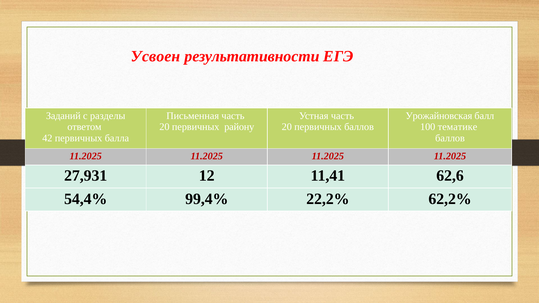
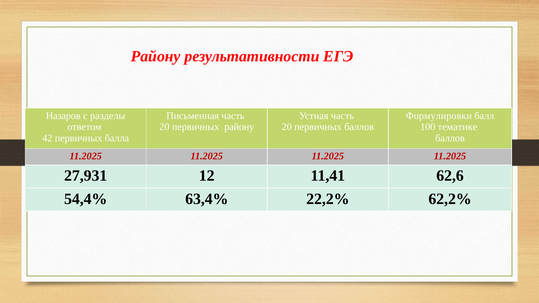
Усвоен at (156, 56): Усвоен -> Району
Заданий: Заданий -> Назаров
Урожайновская: Урожайновская -> Формулировки
99,4%: 99,4% -> 63,4%
